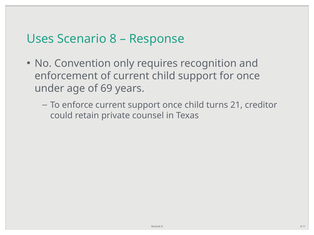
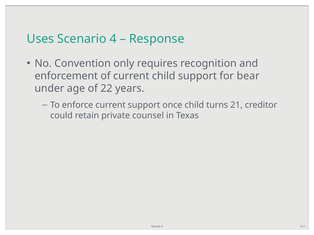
Scenario 8: 8 -> 4
for once: once -> bear
69: 69 -> 22
